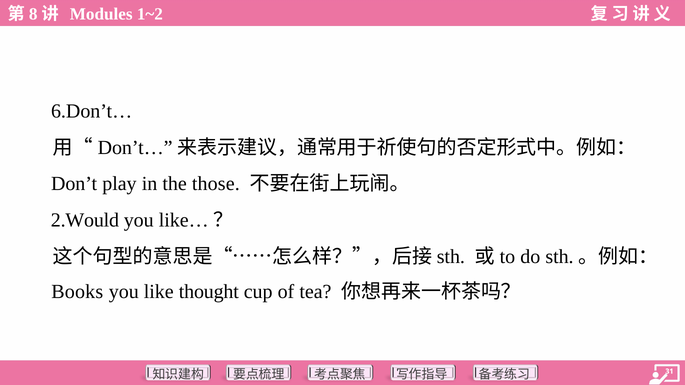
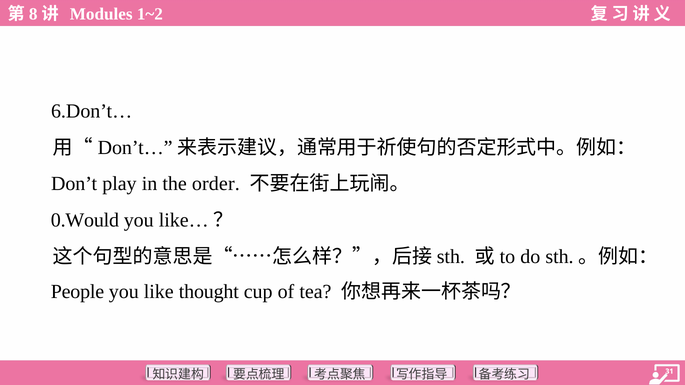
those: those -> order
2.Would: 2.Would -> 0.Would
Books: Books -> People
